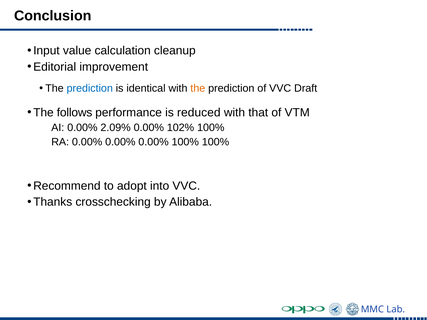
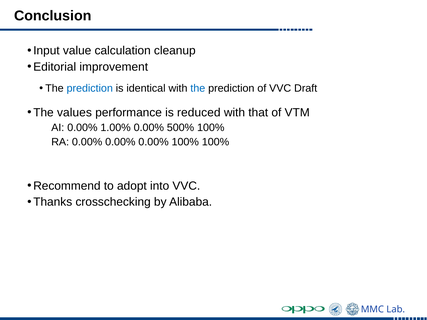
the at (198, 89) colour: orange -> blue
follows: follows -> values
2.09%: 2.09% -> 1.00%
102%: 102% -> 500%
